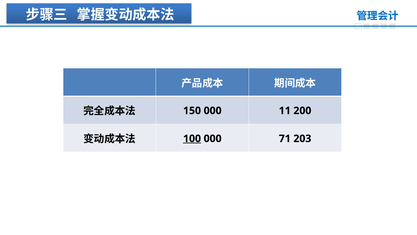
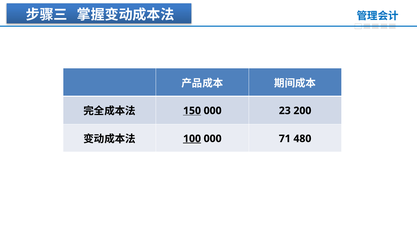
150 underline: none -> present
11: 11 -> 23
203: 203 -> 480
